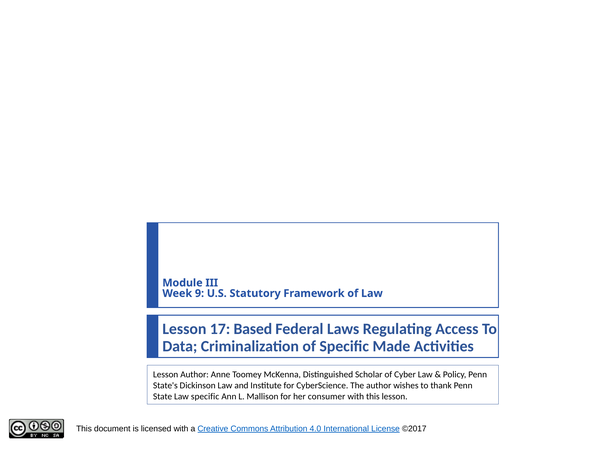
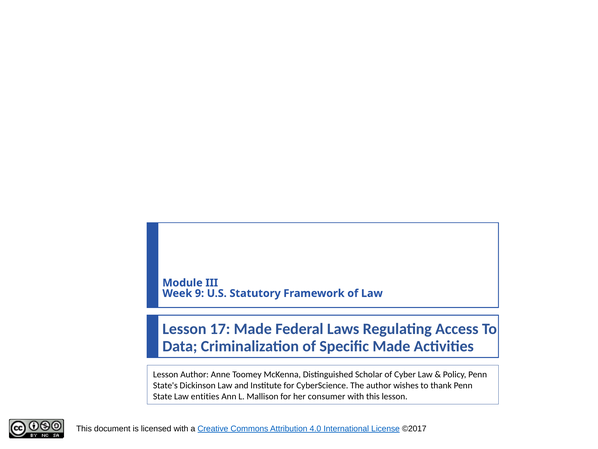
17 Based: Based -> Made
Law specific: specific -> entities
